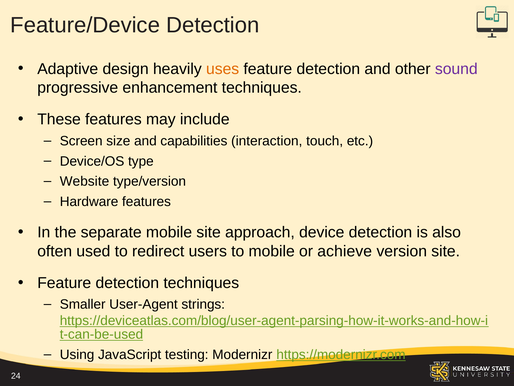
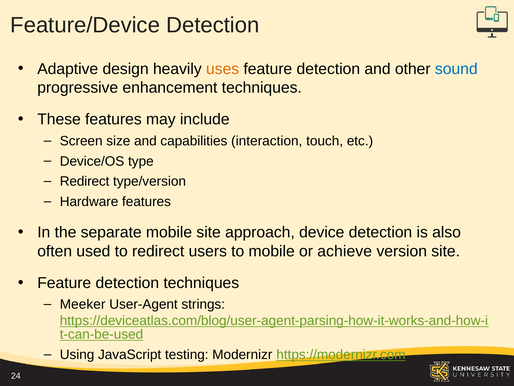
sound colour: purple -> blue
Website at (84, 181): Website -> Redirect
Smaller: Smaller -> Meeker
